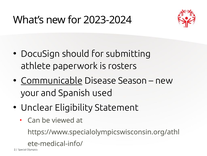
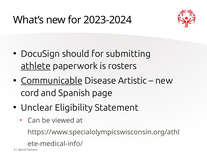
athlete underline: none -> present
Season: Season -> Artistic
your: your -> cord
used: used -> page
